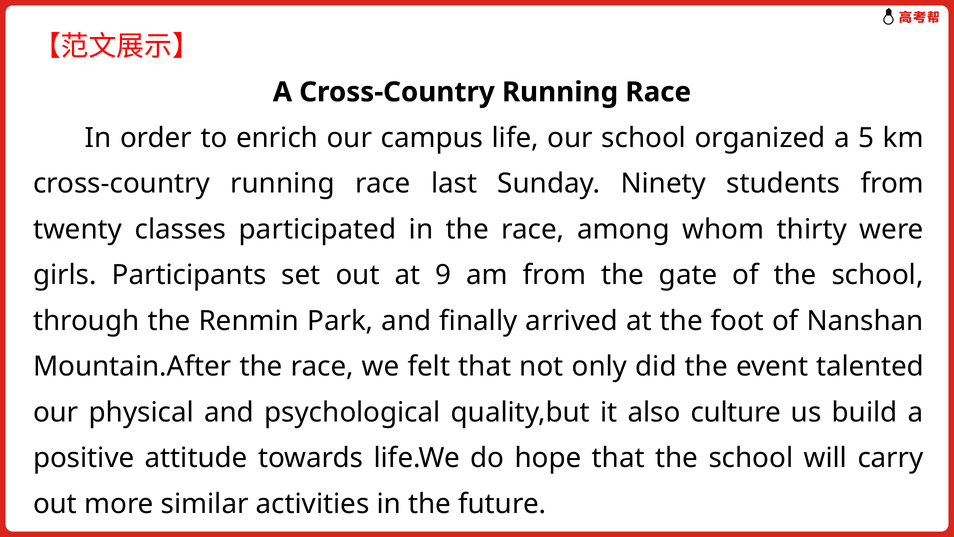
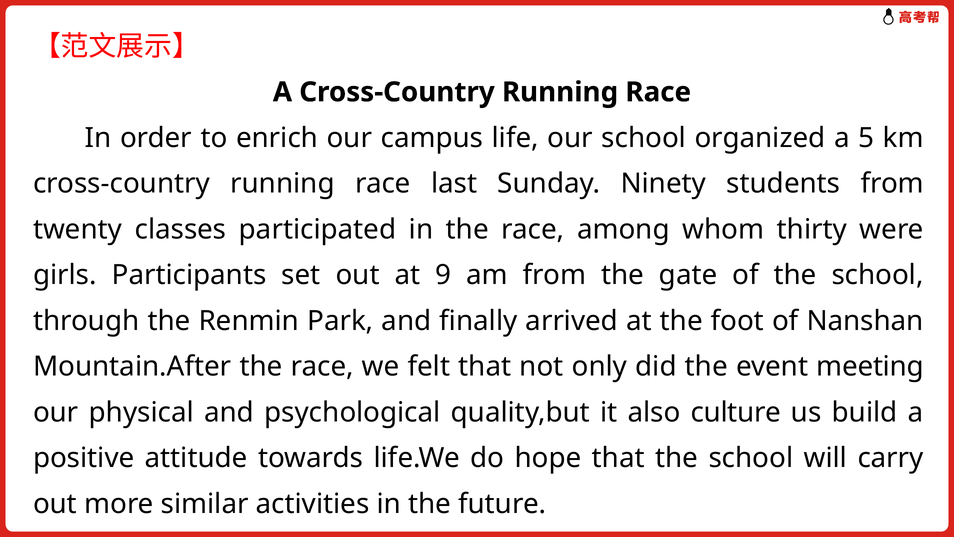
talented: talented -> meeting
